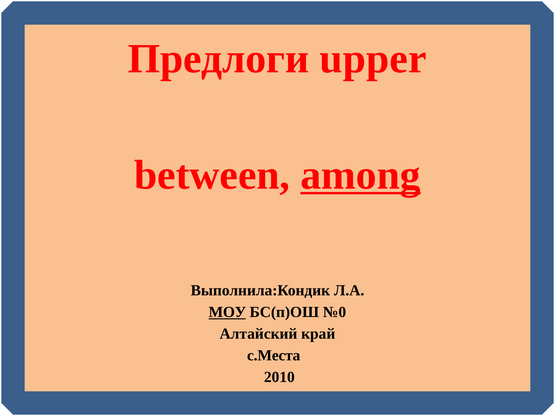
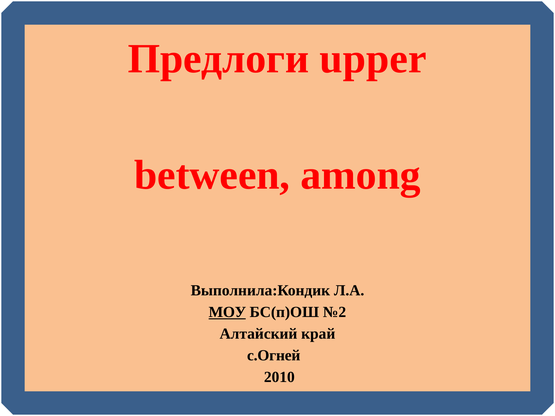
among underline: present -> none
№0: №0 -> №2
с.Места: с.Места -> с.Огней
